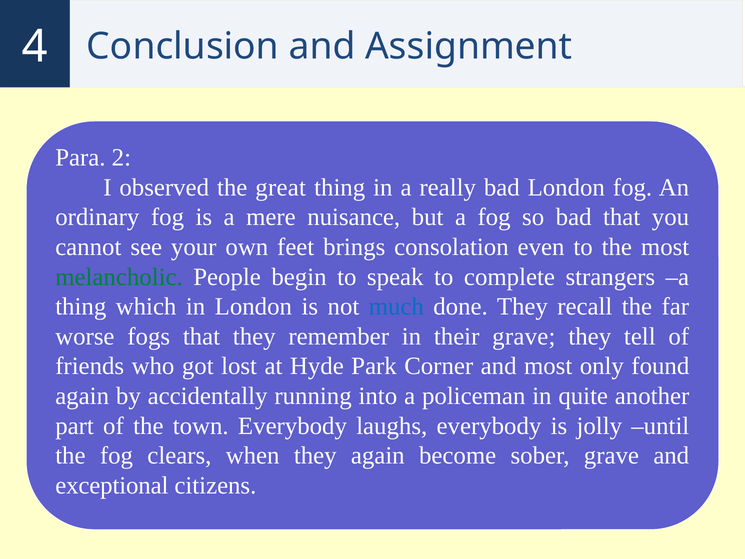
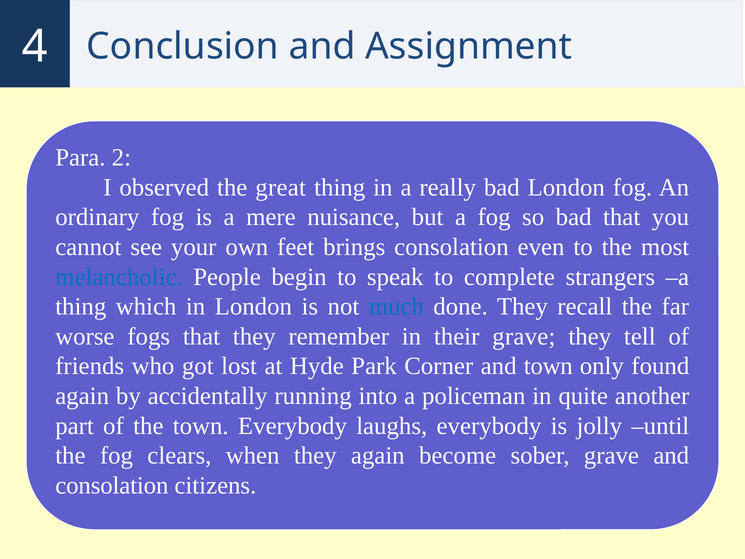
melancholic colour: green -> blue
and most: most -> town
exceptional at (112, 485): exceptional -> consolation
